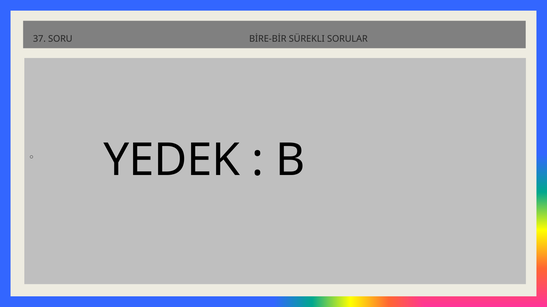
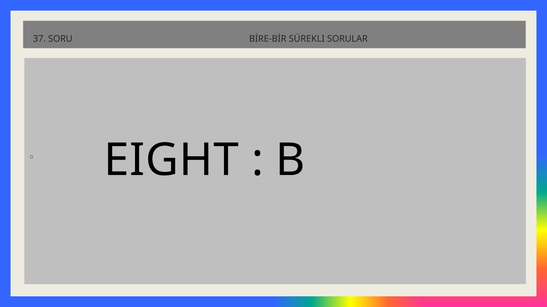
YEDEK: YEDEK -> EIGHT
